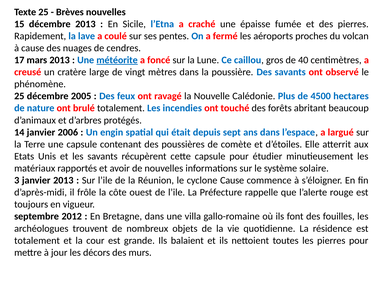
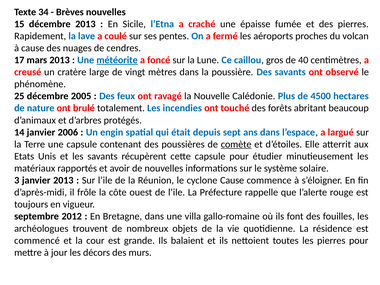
Texte 25: 25 -> 34
comète underline: none -> present
totalement at (37, 240): totalement -> commencé
